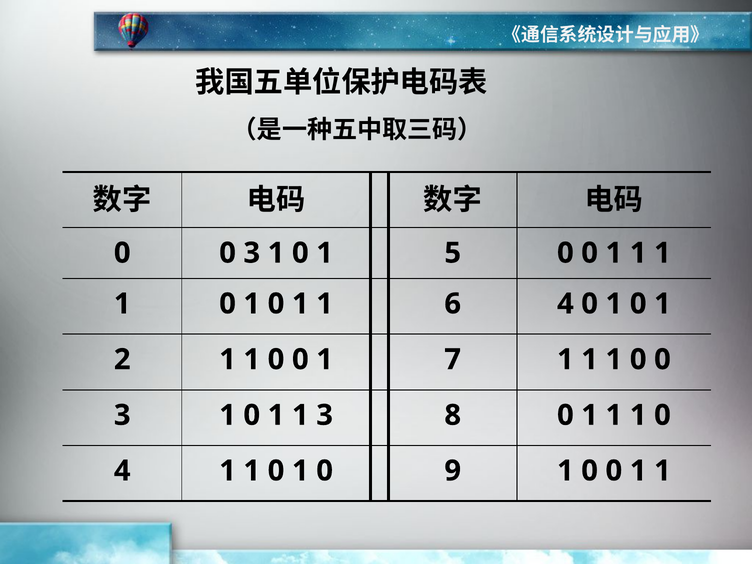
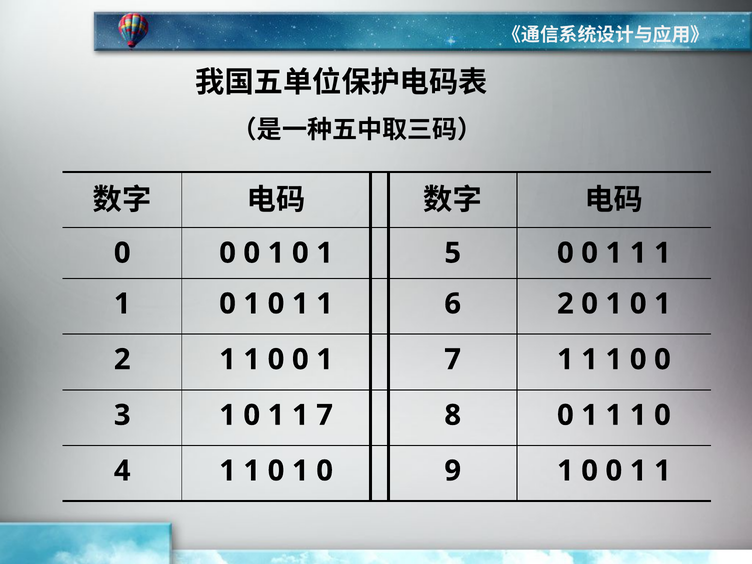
3 at (252, 253): 3 -> 0
6 4: 4 -> 2
1 1 3: 3 -> 7
